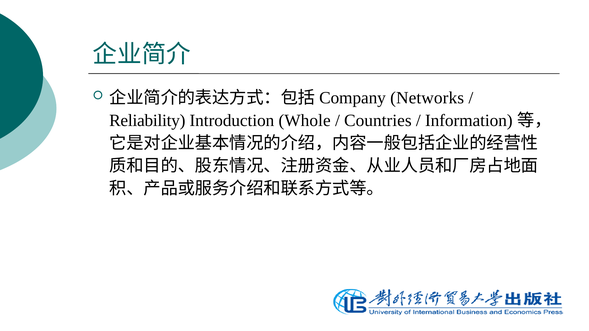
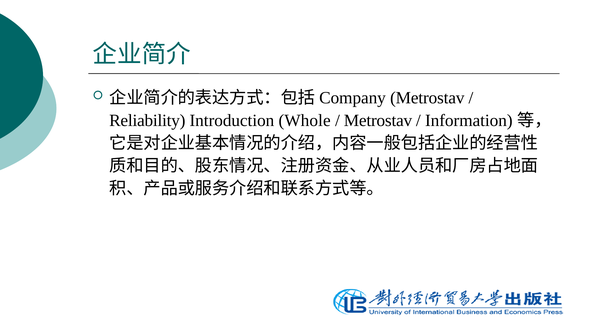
Networks at (427, 98): Networks -> Metrostav
Countries at (378, 121): Countries -> Metrostav
